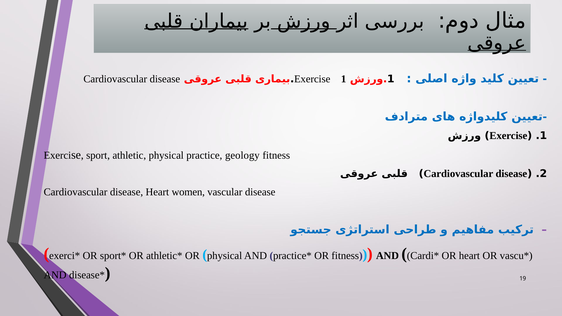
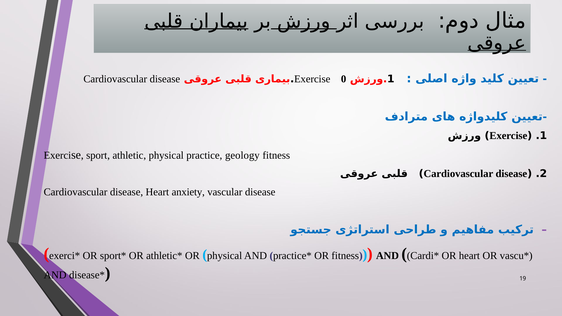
Exercise 1: 1 -> 0
women: women -> anxiety
